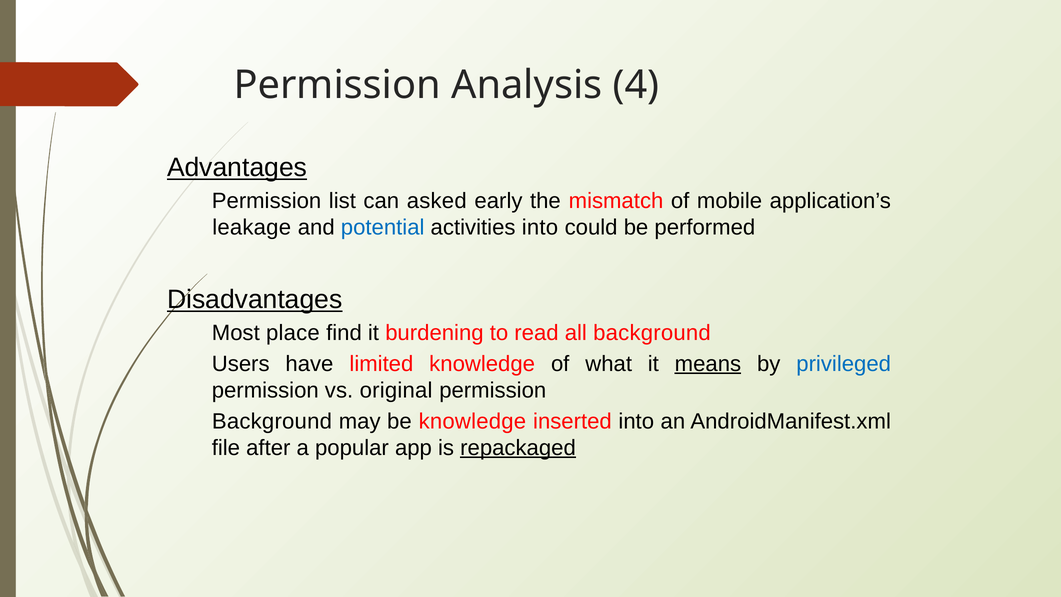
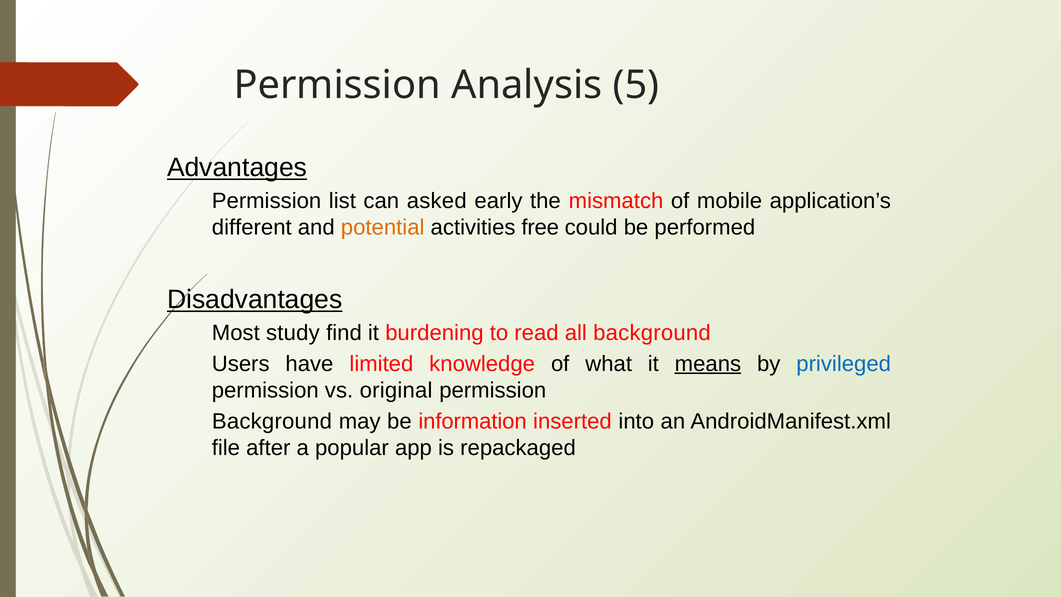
4: 4 -> 5
leakage: leakage -> different
potential colour: blue -> orange
activities into: into -> free
place: place -> study
be knowledge: knowledge -> information
repackaged underline: present -> none
